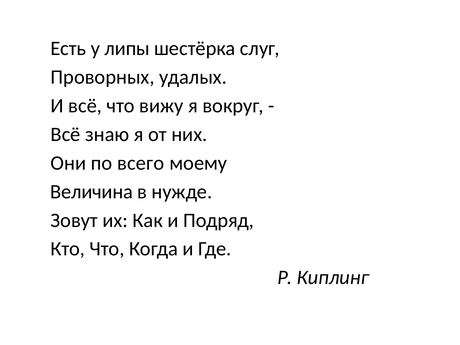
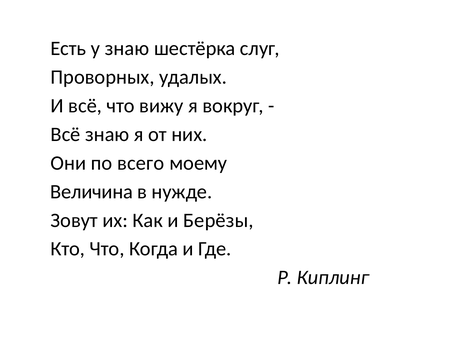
у липы: липы -> знаю
Подряд: Подряд -> Берёзы
